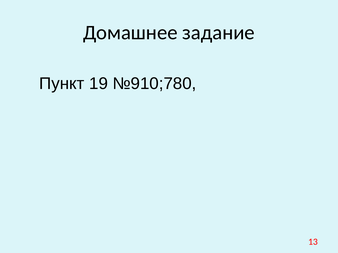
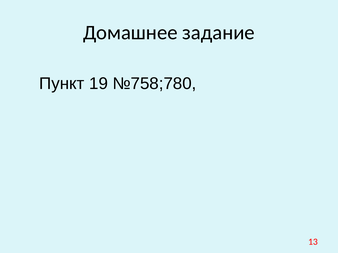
№910;780: №910;780 -> №758;780
